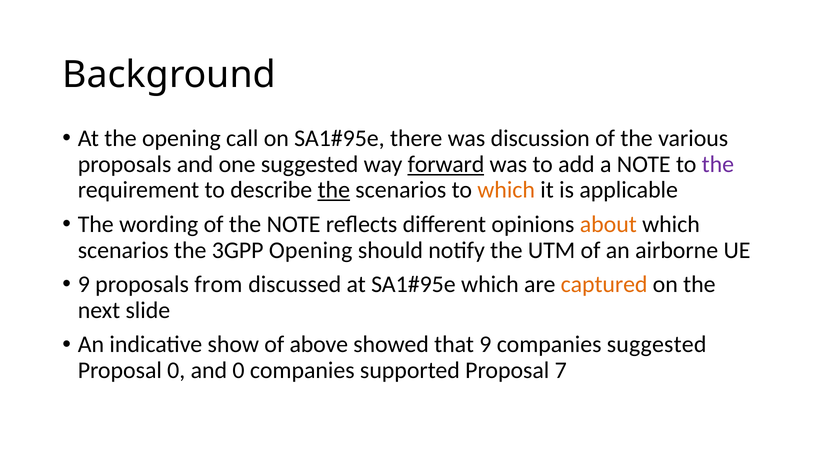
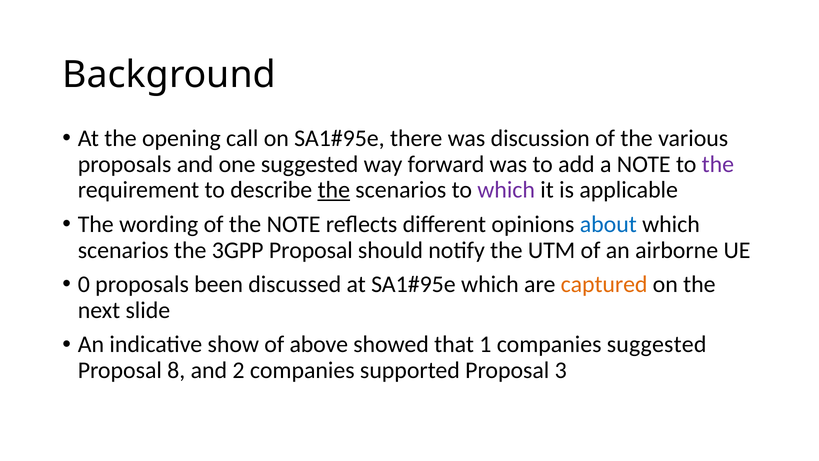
forward underline: present -> none
which at (506, 190) colour: orange -> purple
about colour: orange -> blue
3GPP Opening: Opening -> Proposal
9 at (84, 284): 9 -> 0
from: from -> been
that 9: 9 -> 1
Proposal 0: 0 -> 8
and 0: 0 -> 2
7: 7 -> 3
